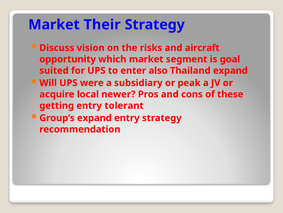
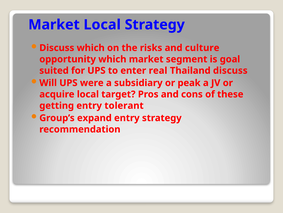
Market Their: Their -> Local
Discuss vision: vision -> which
aircraft: aircraft -> culture
also: also -> real
Thailand expand: expand -> discuss
newer: newer -> target
